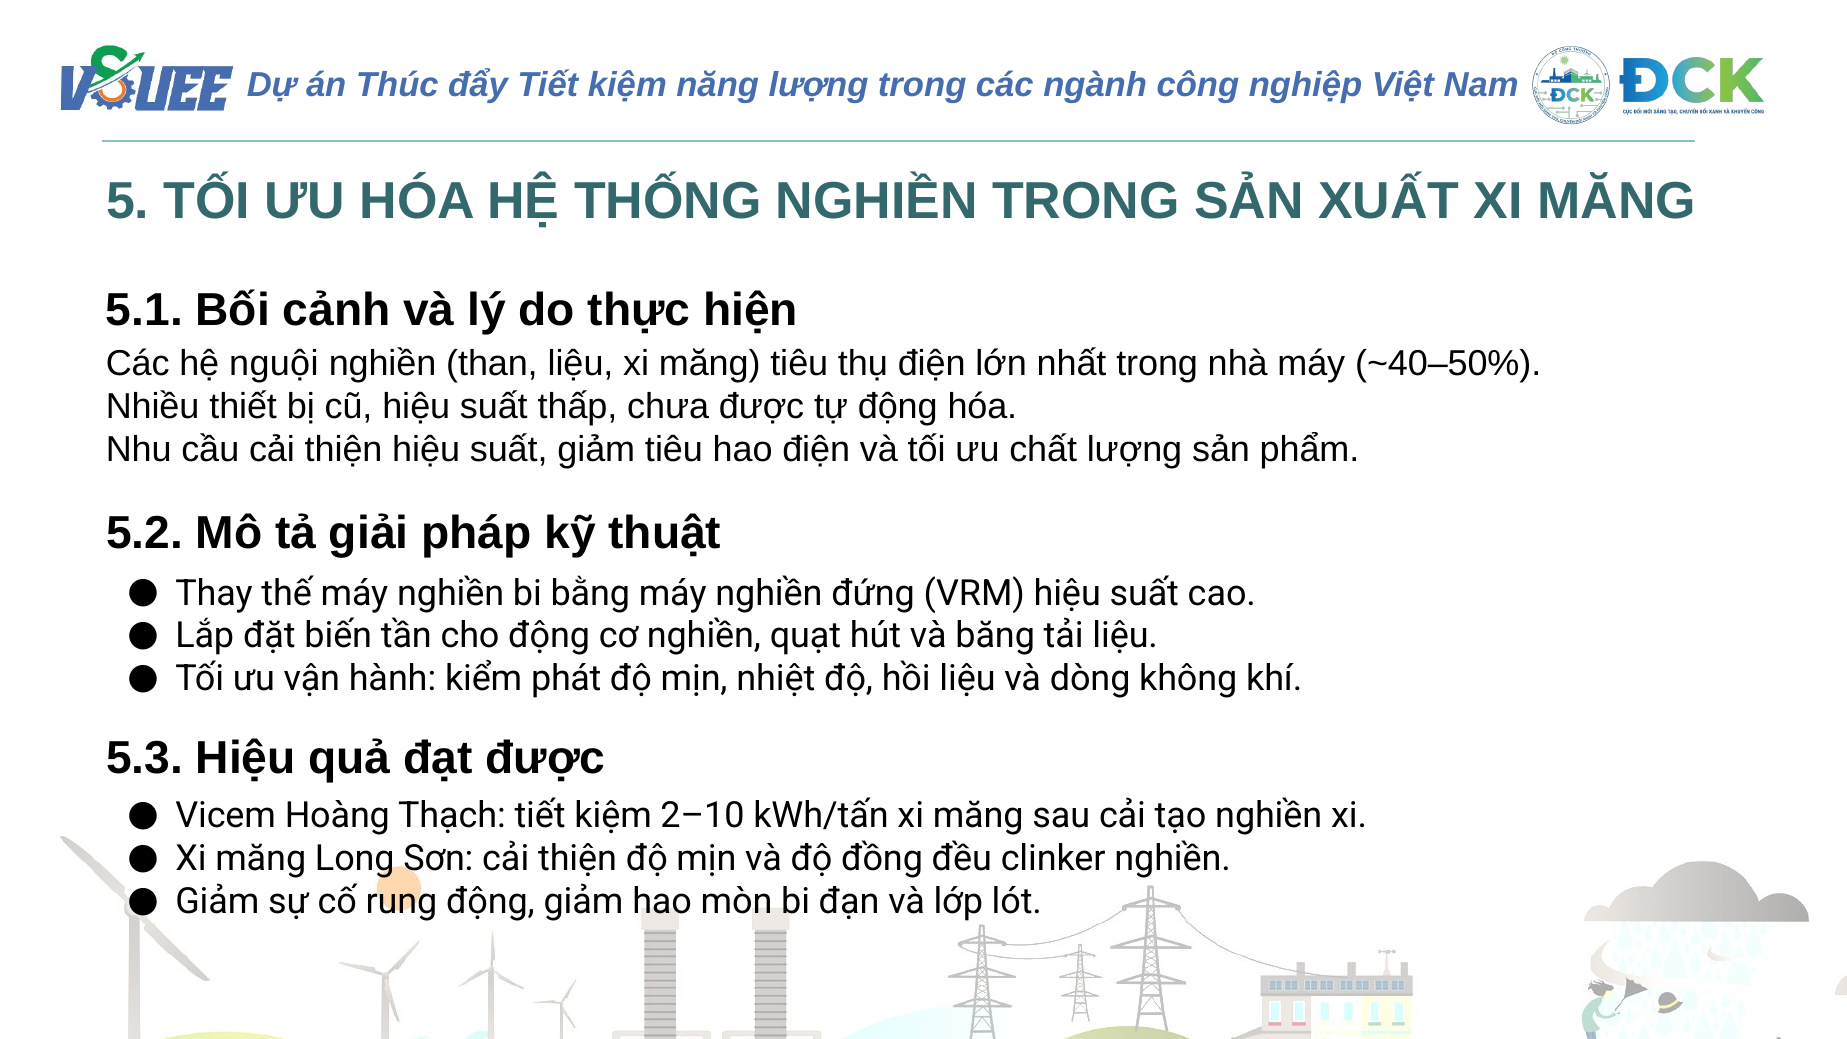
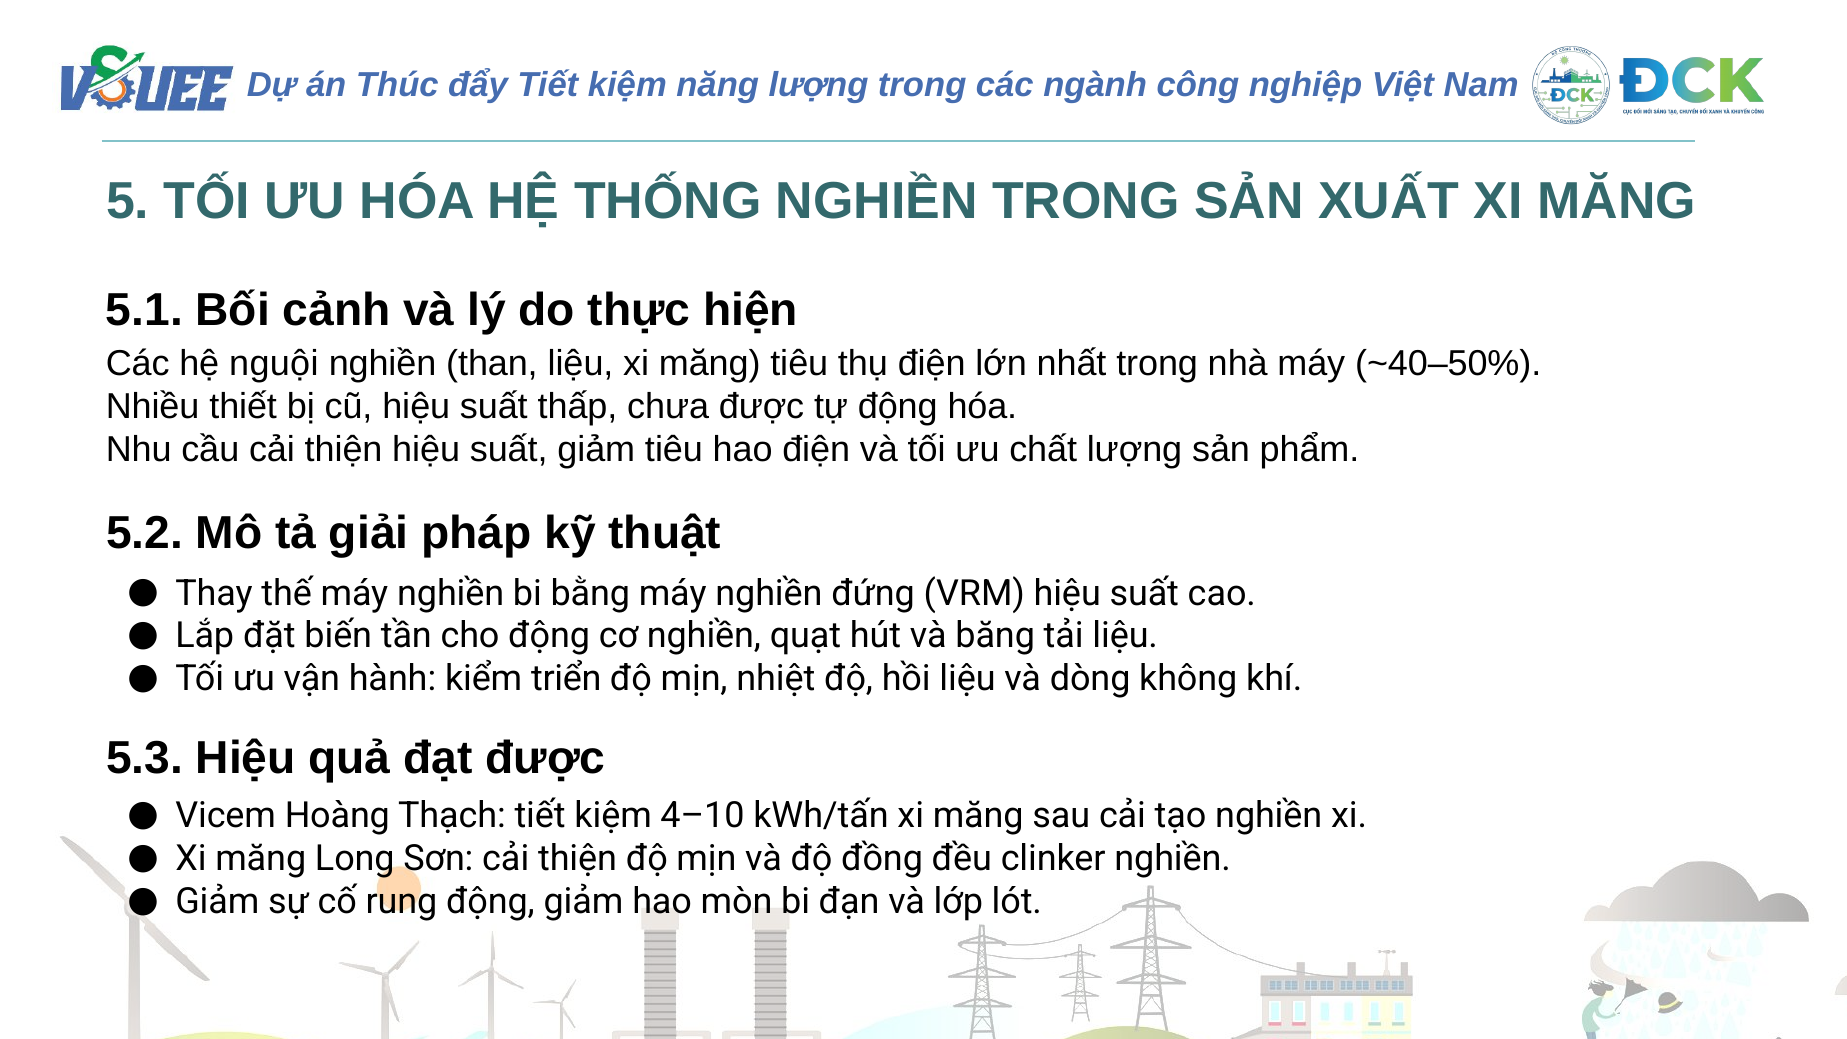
phát: phát -> triển
2–10: 2–10 -> 4–10
